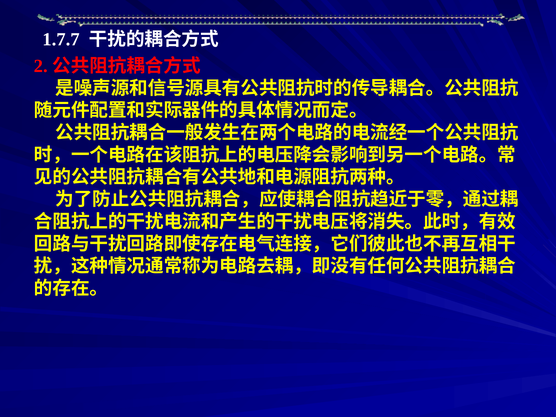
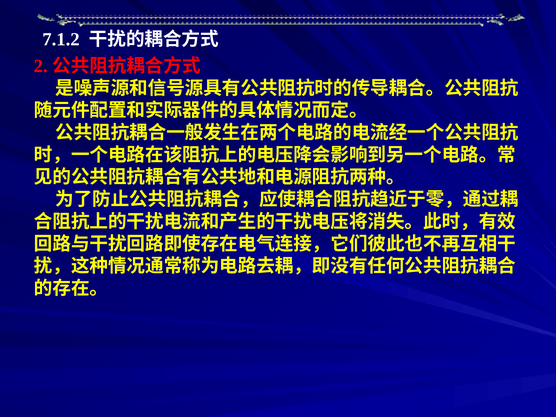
1.7.7: 1.7.7 -> 7.1.2
